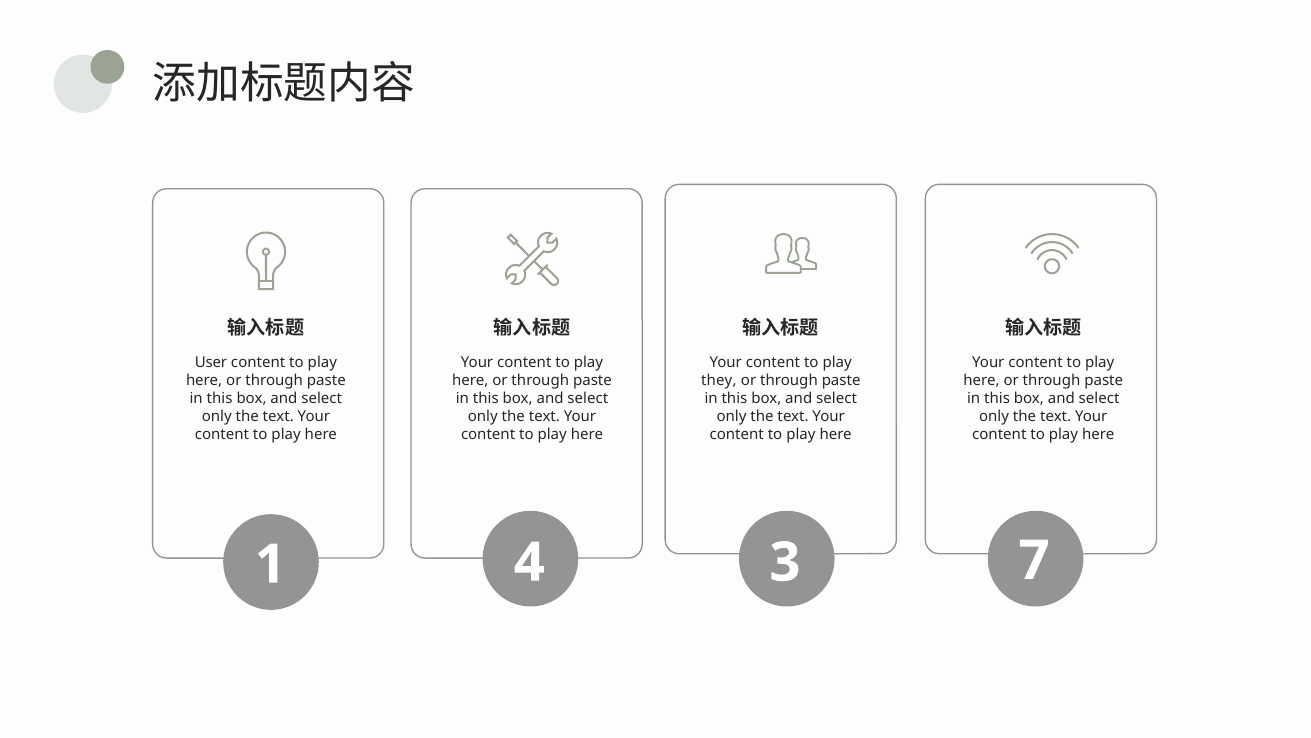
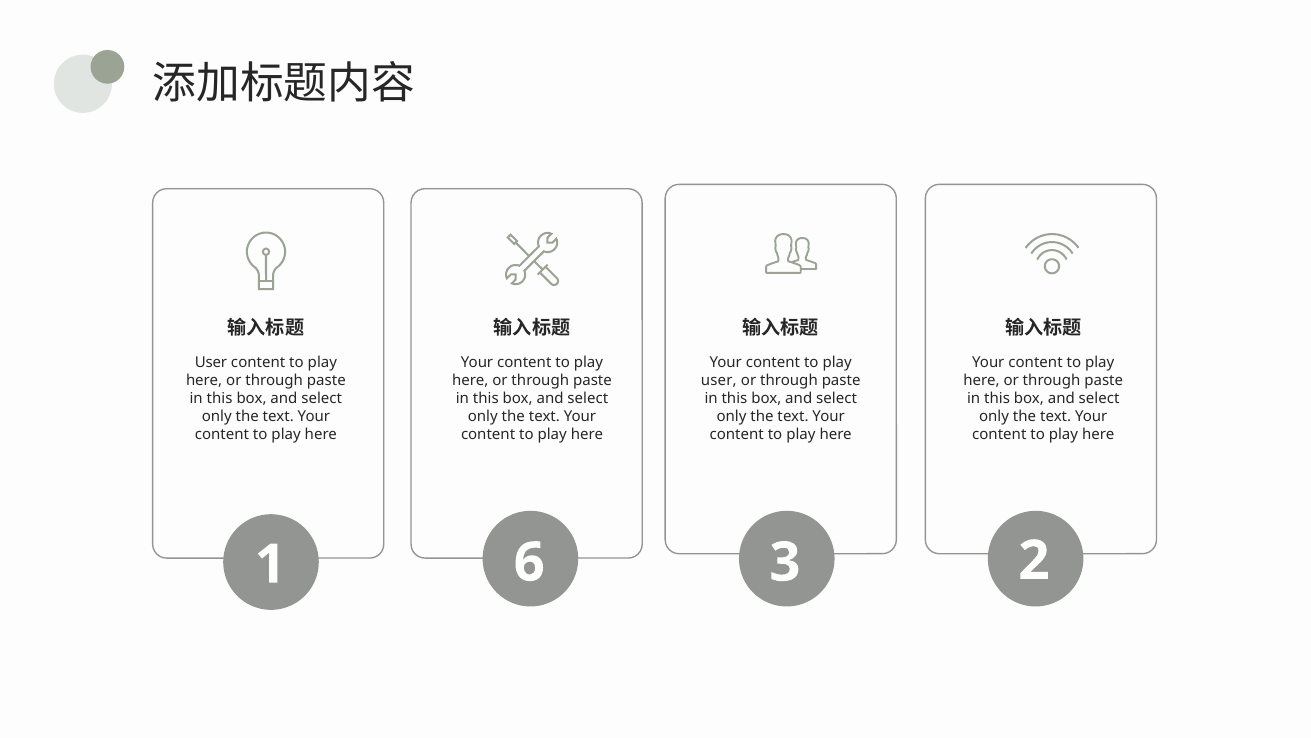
they at (719, 380): they -> user
4: 4 -> 6
7: 7 -> 2
